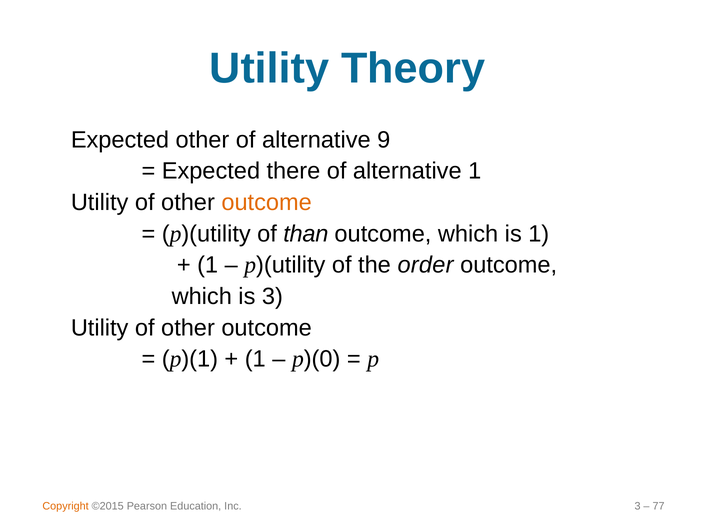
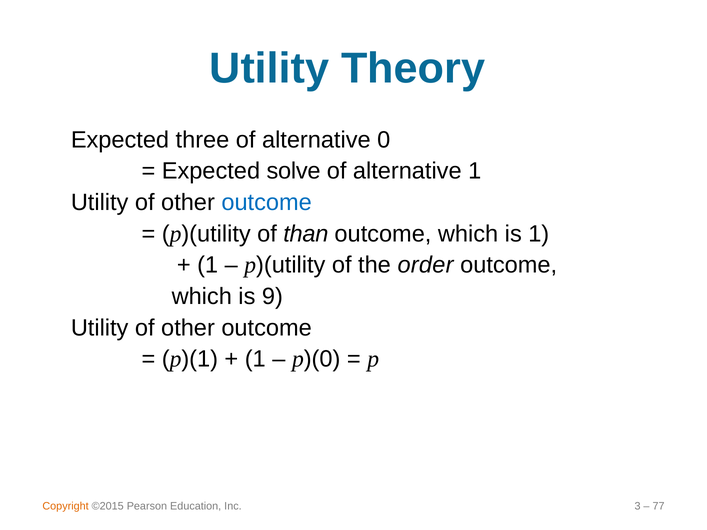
Expected other: other -> three
9: 9 -> 0
there: there -> solve
outcome at (267, 203) colour: orange -> blue
is 3: 3 -> 9
